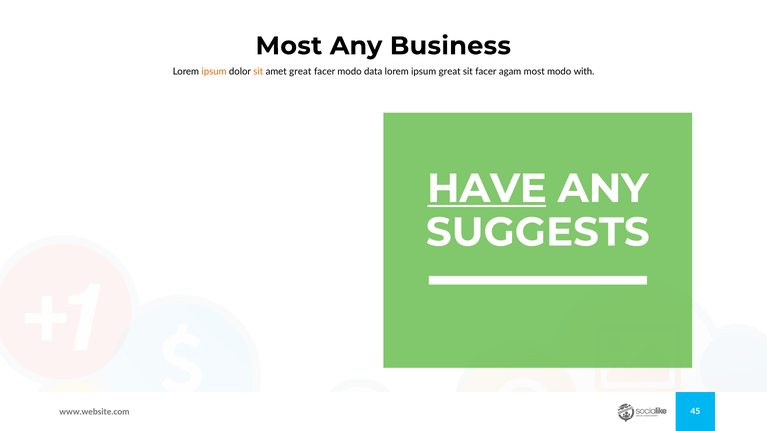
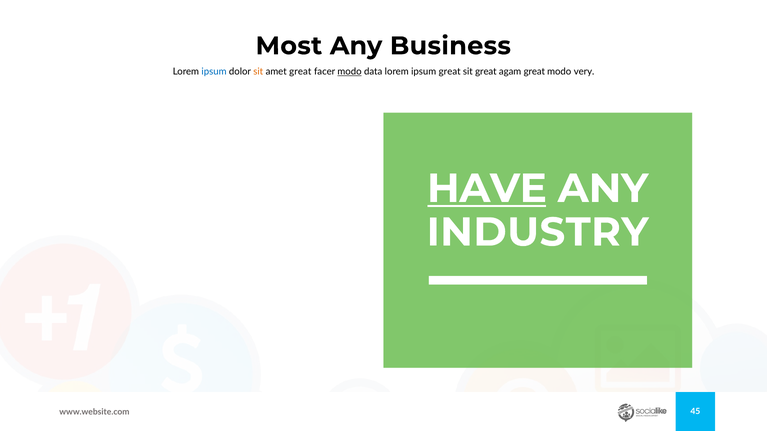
ipsum at (214, 72) colour: orange -> blue
modo at (350, 72) underline: none -> present
sit facer: facer -> great
agam most: most -> great
with: with -> very
SUGGESTS: SUGGESTS -> INDUSTRY
